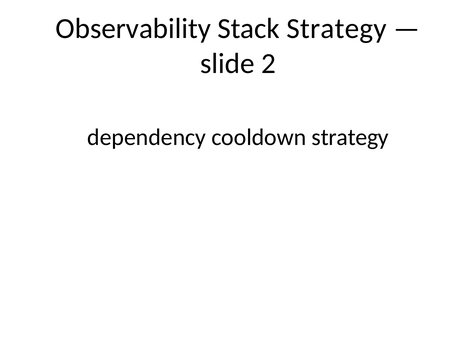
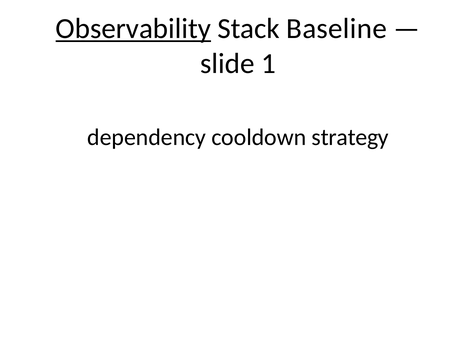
Observability underline: none -> present
Stack Strategy: Strategy -> Baseline
2: 2 -> 1
